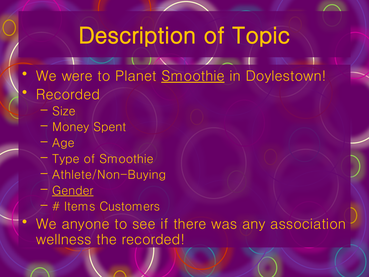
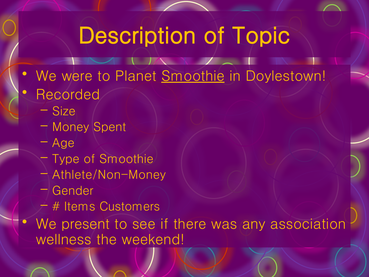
Athlete/Non-Buying: Athlete/Non-Buying -> Athlete/Non-Money
Gender underline: present -> none
anyone: anyone -> present
the recorded: recorded -> weekend
